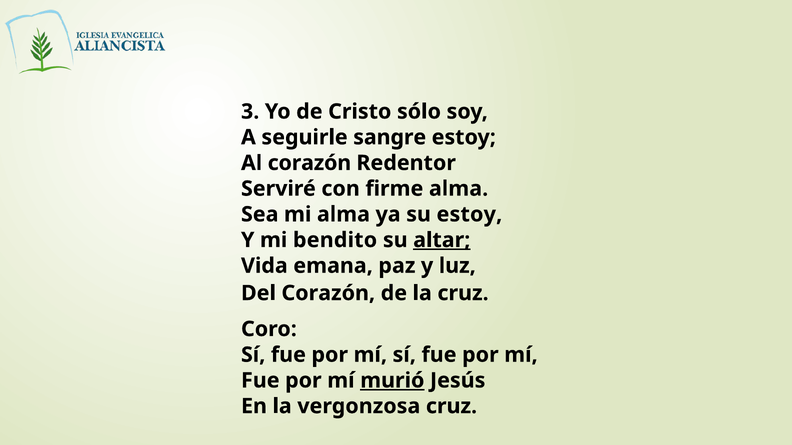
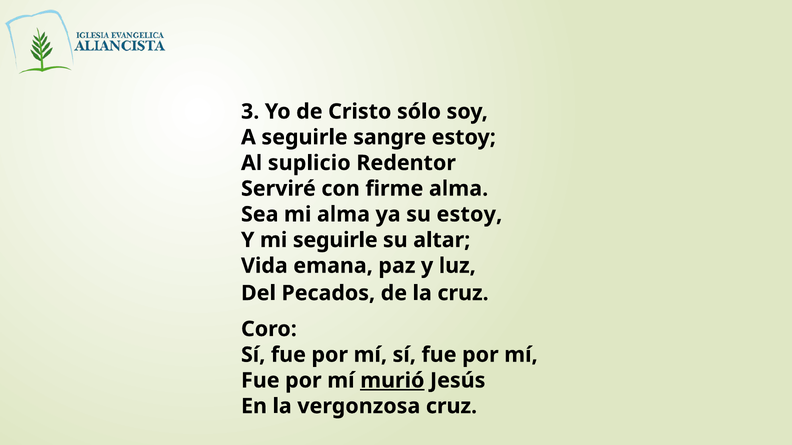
Al corazón: corazón -> suplicio
mi bendito: bendito -> seguirle
altar underline: present -> none
Del Corazón: Corazón -> Pecados
